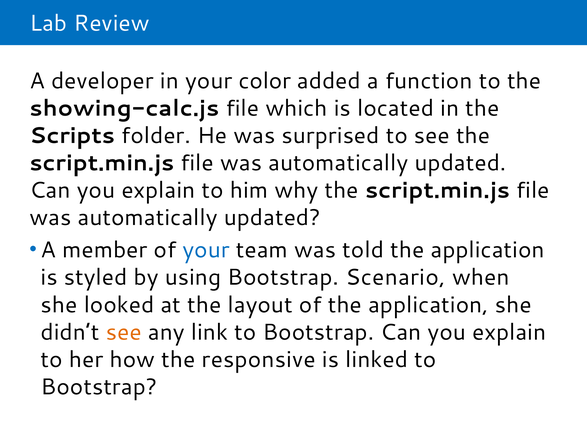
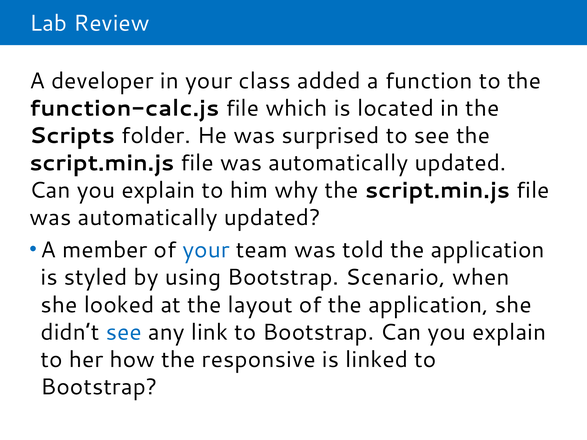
color: color -> class
showing-calc.js: showing-calc.js -> function-calc.js
see at (124, 332) colour: orange -> blue
